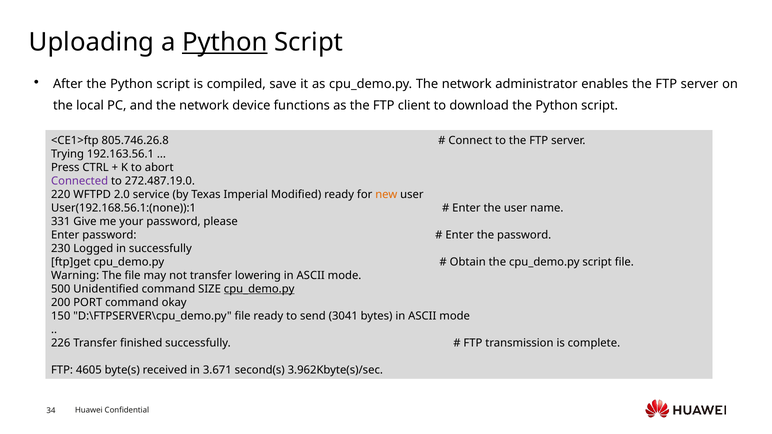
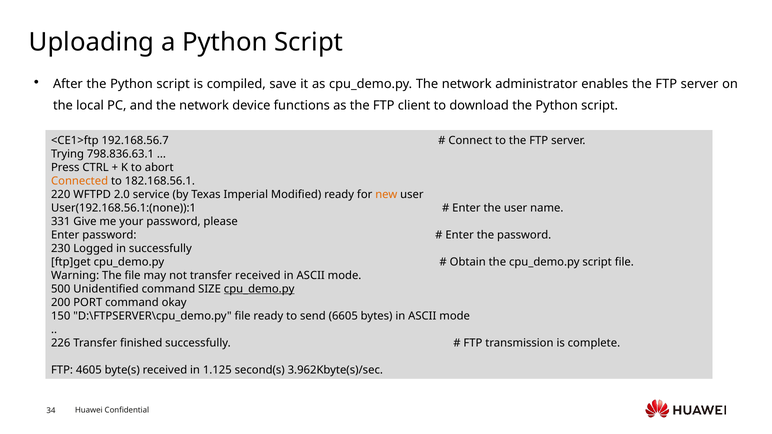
Python at (225, 42) underline: present -> none
805.746.26.8: 805.746.26.8 -> 192.168.56.7
192.163.56.1: 192.163.56.1 -> 798.836.63.1
Connected colour: purple -> orange
272.487.19.0: 272.487.19.0 -> 182.168.56.1
transfer lowering: lowering -> received
3041: 3041 -> 6605
3.671: 3.671 -> 1.125
